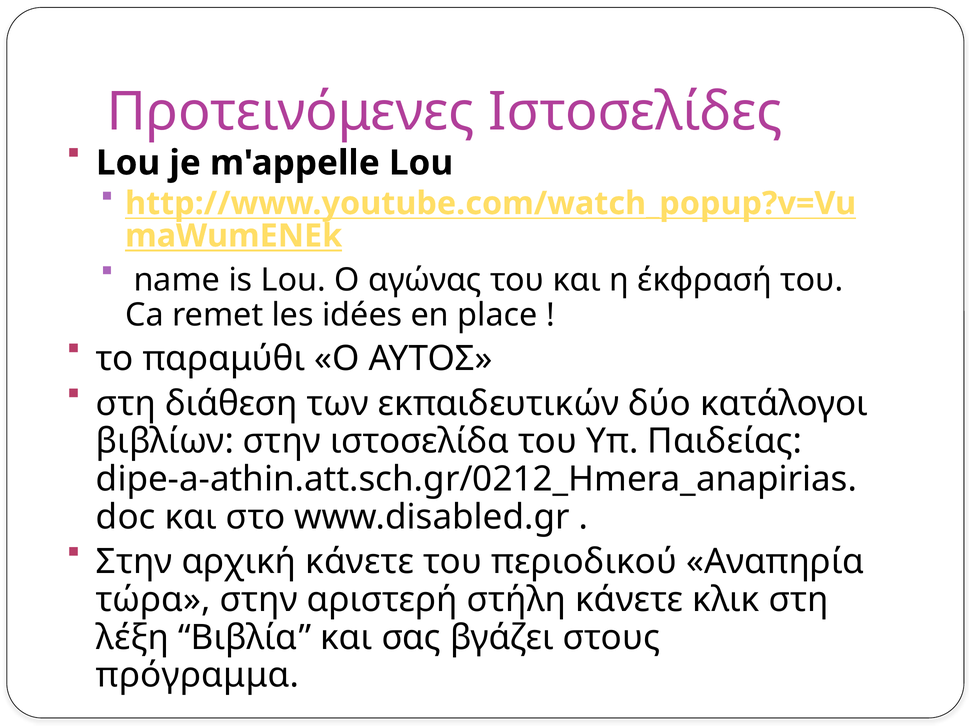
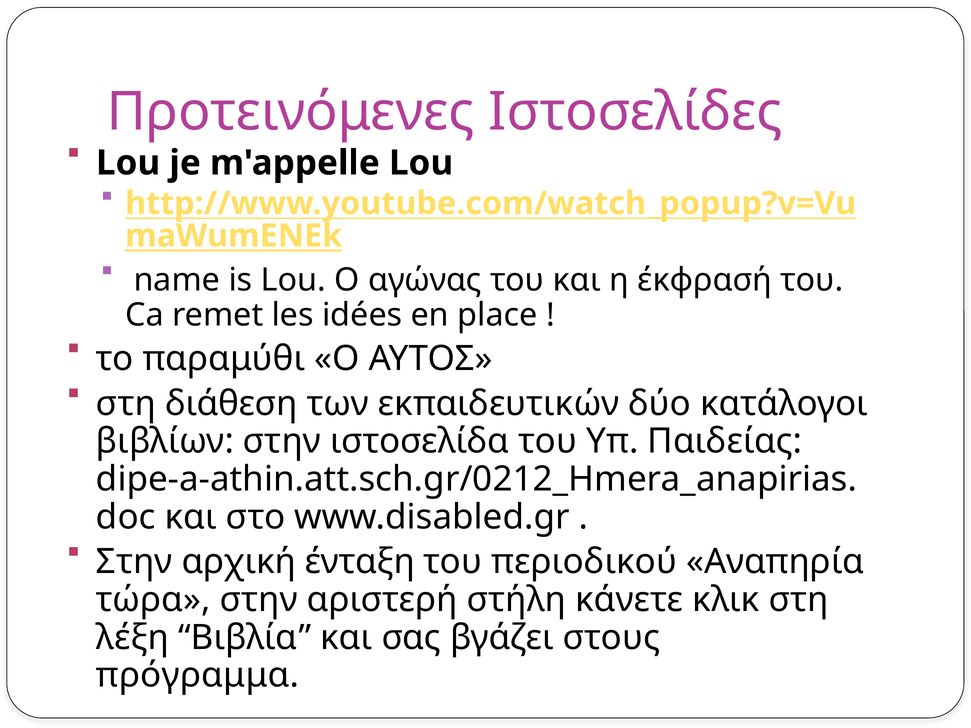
αρχική κάνετε: κάνετε -> ένταξη
